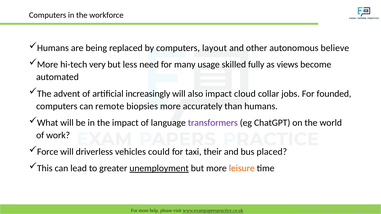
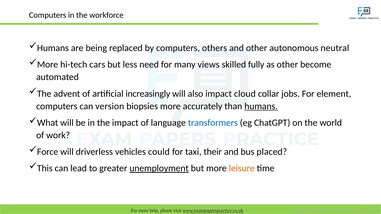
layout: layout -> others
believe: believe -> neutral
very: very -> cars
usage: usage -> views
as views: views -> other
founded: founded -> element
remote: remote -> version
humans at (261, 106) underline: none -> present
transformers colour: purple -> blue
